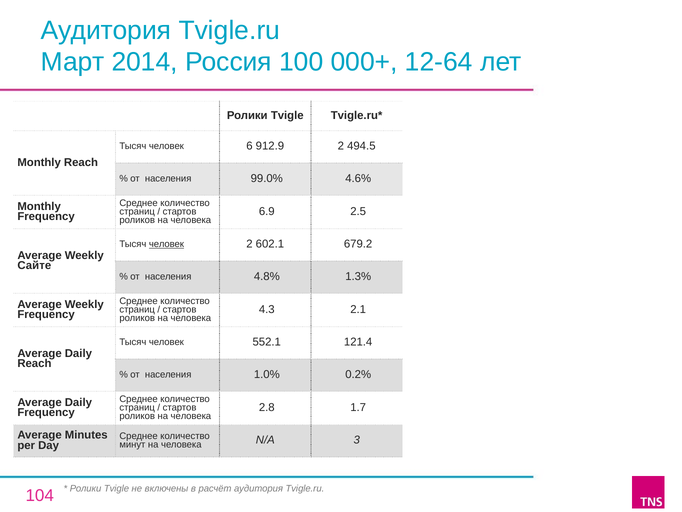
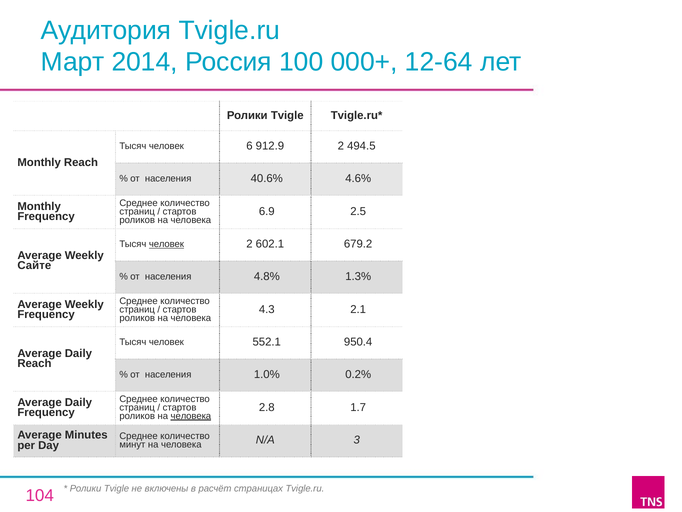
99.0%: 99.0% -> 40.6%
121.4: 121.4 -> 950.4
человека at (191, 416) underline: none -> present
расчёт аудитория: аудитория -> страницах
